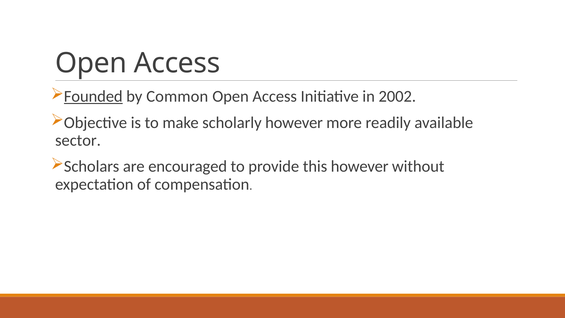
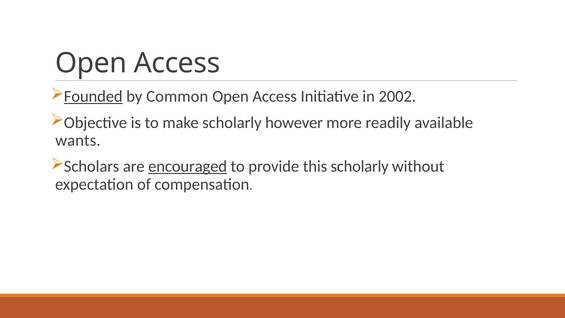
sector: sector -> wants
encouraged underline: none -> present
this however: however -> scholarly
